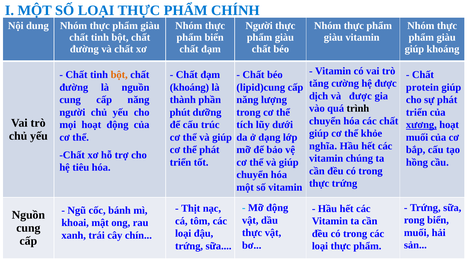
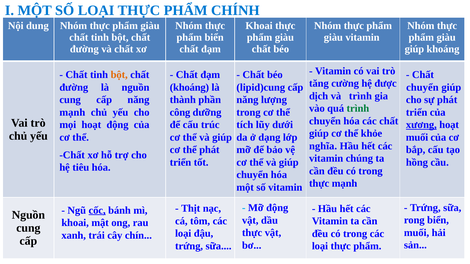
Người at (259, 26): Người -> Khoai
protein at (422, 87): protein -> chuyển
và được: được -> trình
trình at (358, 109) colour: black -> green
người at (72, 112): người -> mạnh
phút: phút -> công
thực trứng: trứng -> mạnh
cốc underline: none -> present
